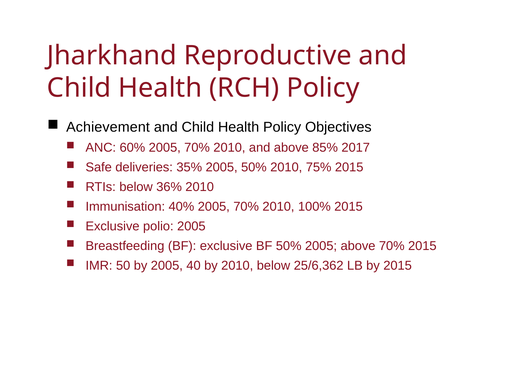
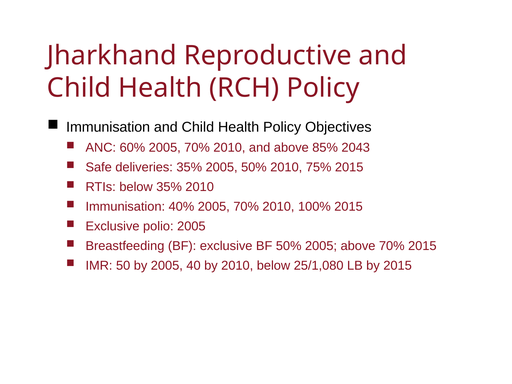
Achievement at (108, 127): Achievement -> Immunisation
2017: 2017 -> 2043
below 36%: 36% -> 35%
25/6,362: 25/6,362 -> 25/1,080
